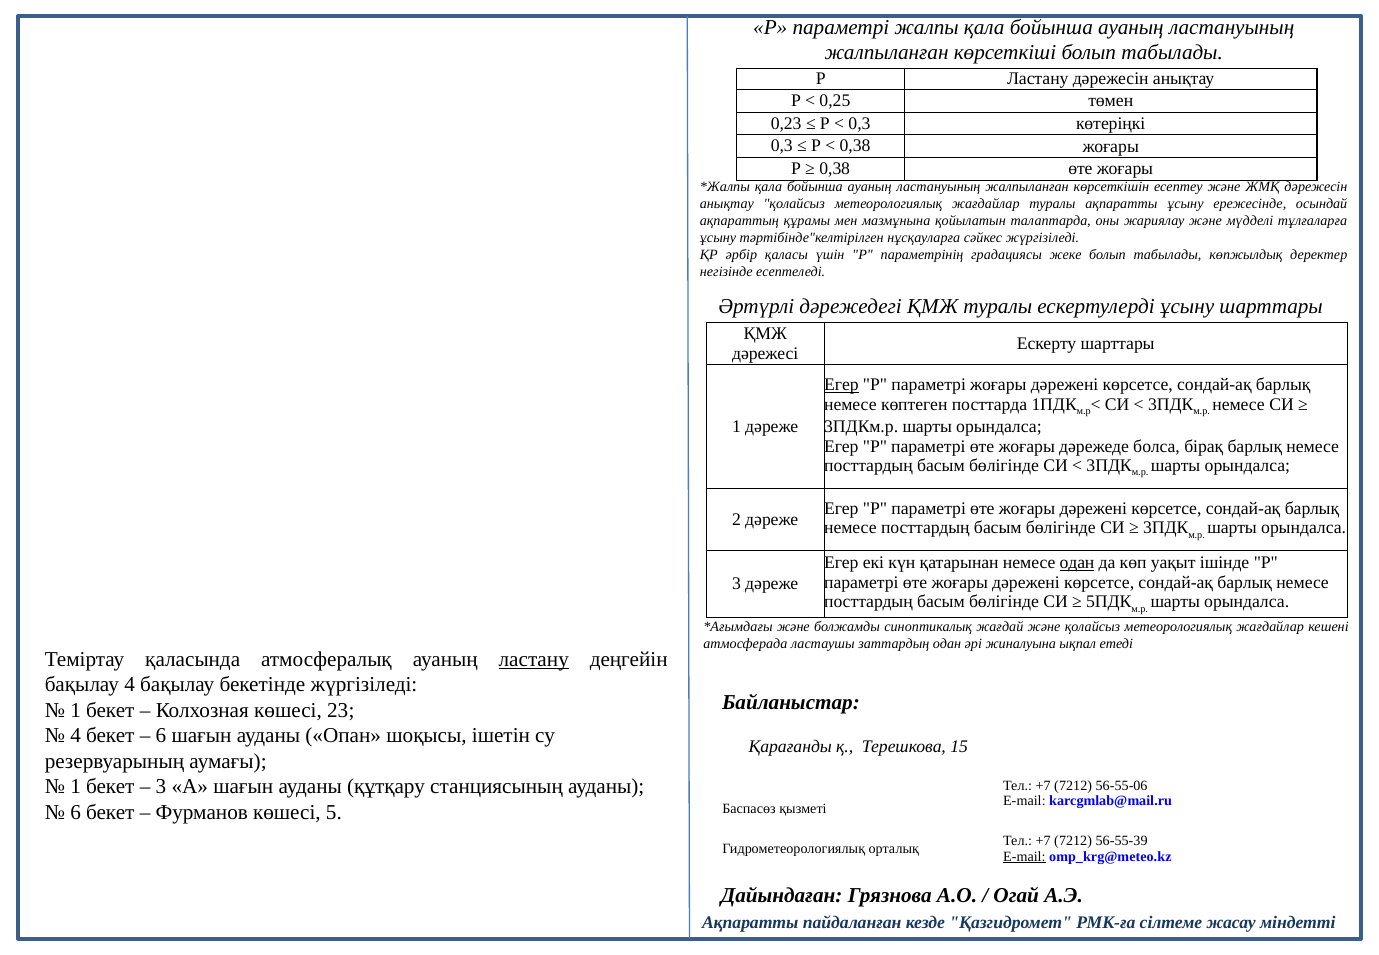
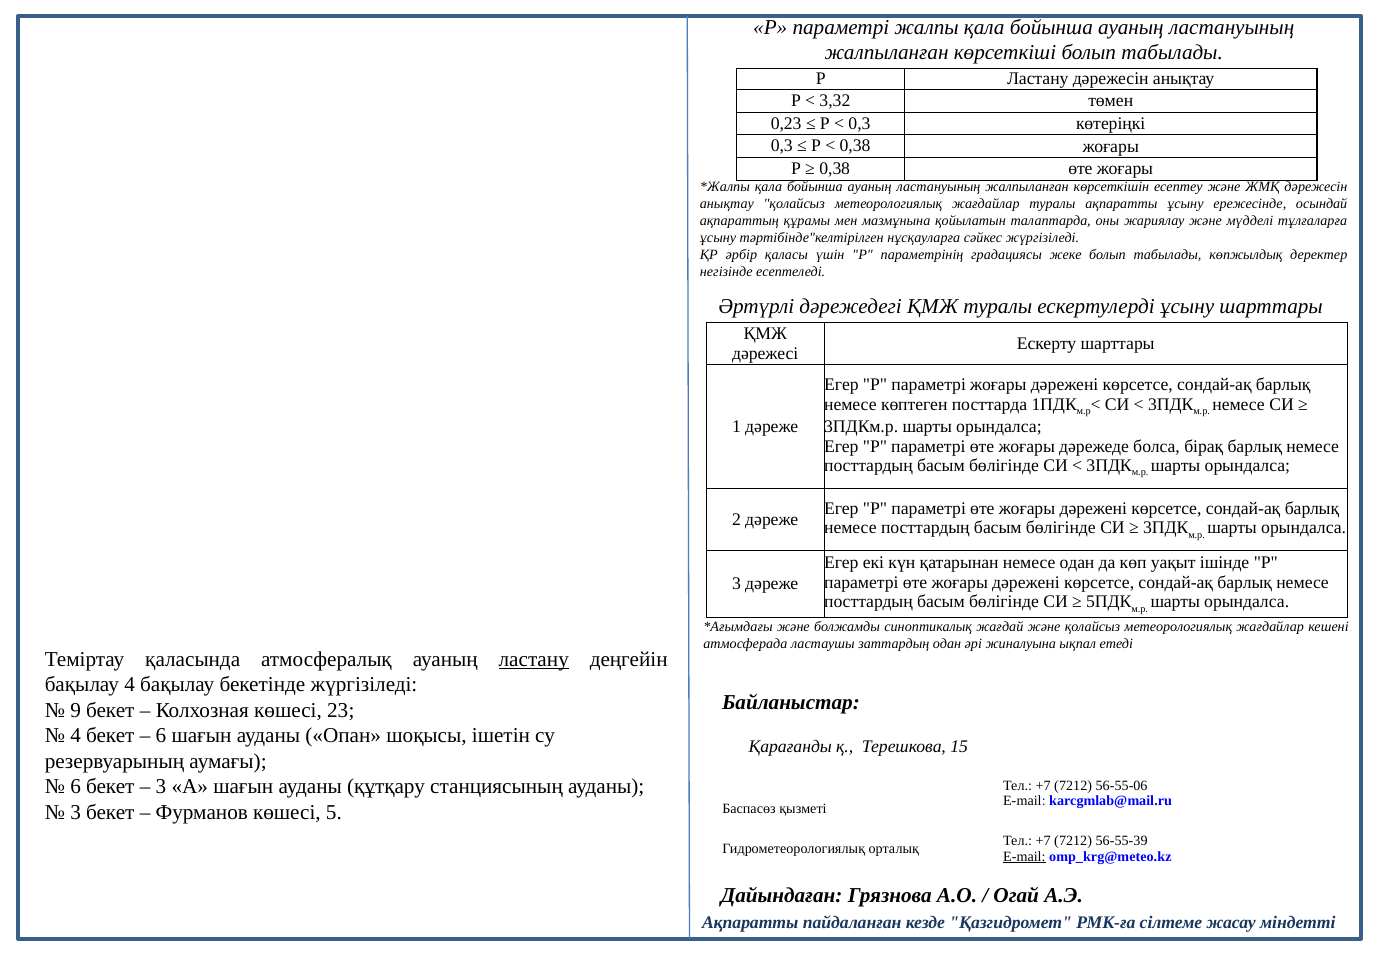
0,25: 0,25 -> 3,32
Егер at (841, 385) underline: present -> none
одан at (1077, 563) underline: present -> none
1 at (76, 710): 1 -> 9
1 at (76, 786): 1 -> 6
6 at (76, 812): 6 -> 3
